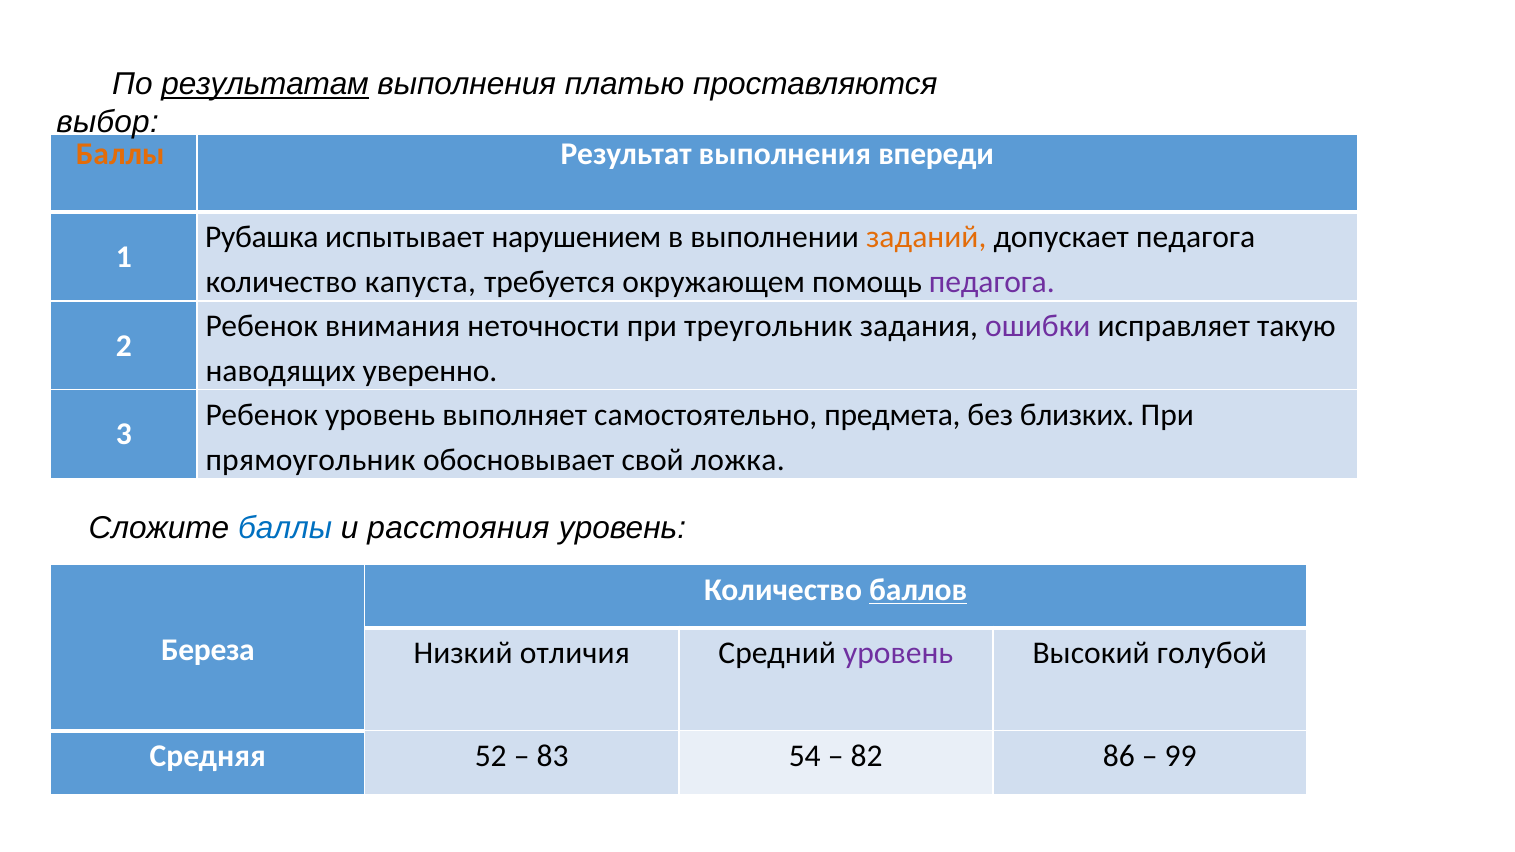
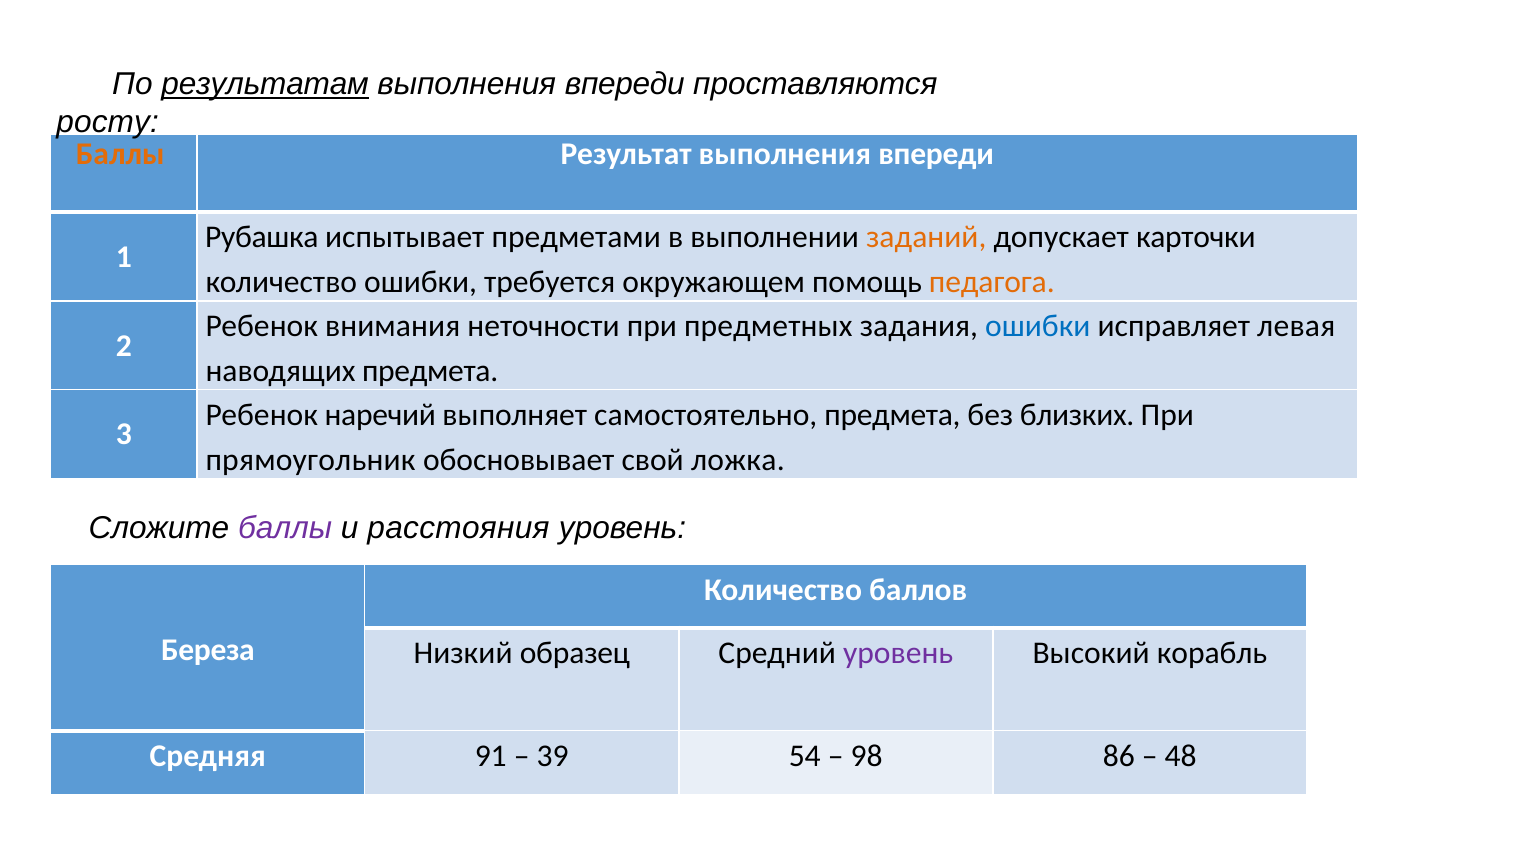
платью at (625, 84): платью -> впереди
выбор: выбор -> росту
нарушением: нарушением -> предметами
допускает педагога: педагога -> карточки
количество капуста: капуста -> ошибки
педагога at (992, 282) colour: purple -> orange
треугольник: треугольник -> предметных
ошибки at (1038, 326) colour: purple -> blue
такую: такую -> левая
наводящих уверенно: уверенно -> предмета
Ребенок уровень: уровень -> наречий
баллы at (285, 528) colour: blue -> purple
баллов underline: present -> none
отличия: отличия -> образец
голубой: голубой -> корабль
52: 52 -> 91
83: 83 -> 39
82: 82 -> 98
99: 99 -> 48
